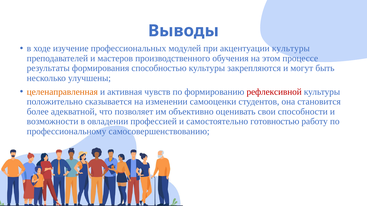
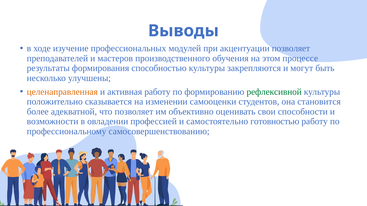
акцентуации культуры: культуры -> позволяет
активная чувств: чувств -> работу
рефлексивной colour: red -> green
